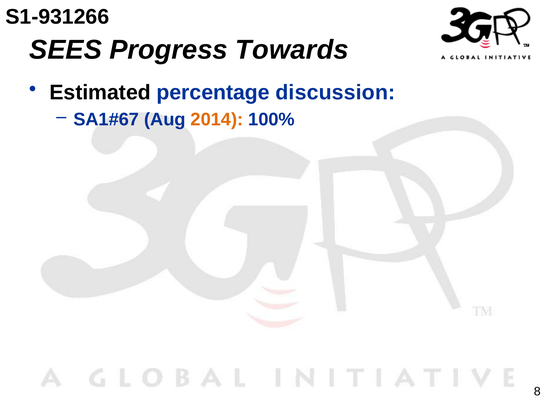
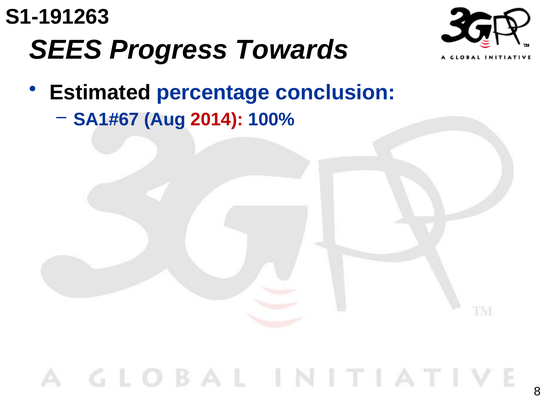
S1-931266: S1-931266 -> S1-191263
discussion: discussion -> conclusion
2014 colour: orange -> red
